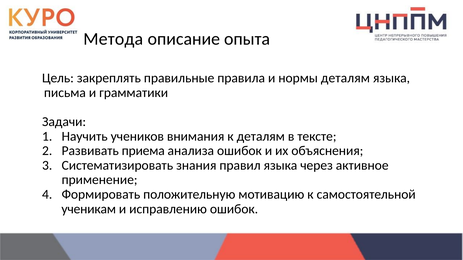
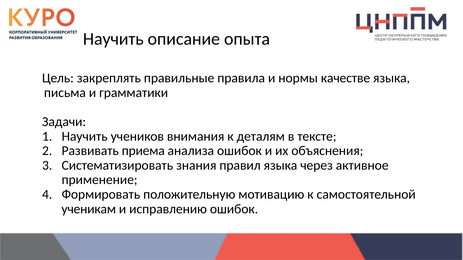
Метода at (113, 39): Метода -> Научить
нормы деталям: деталям -> качестве
